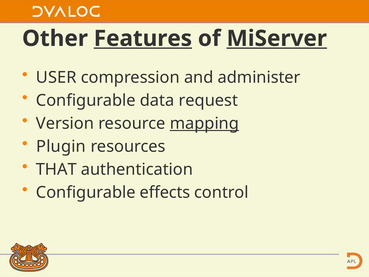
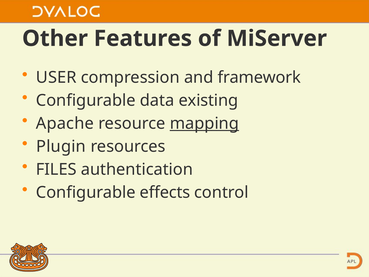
Features underline: present -> none
MiServer underline: present -> none
administer: administer -> framework
request: request -> existing
Version: Version -> Apache
THAT: THAT -> FILES
